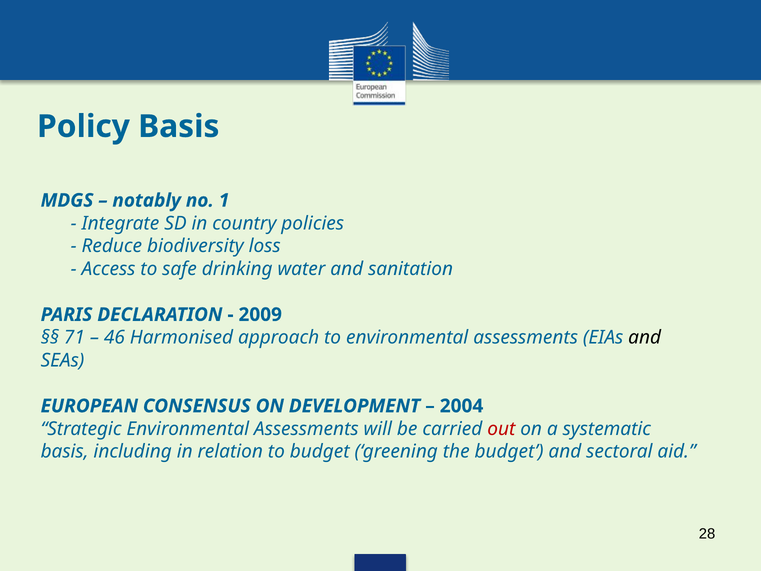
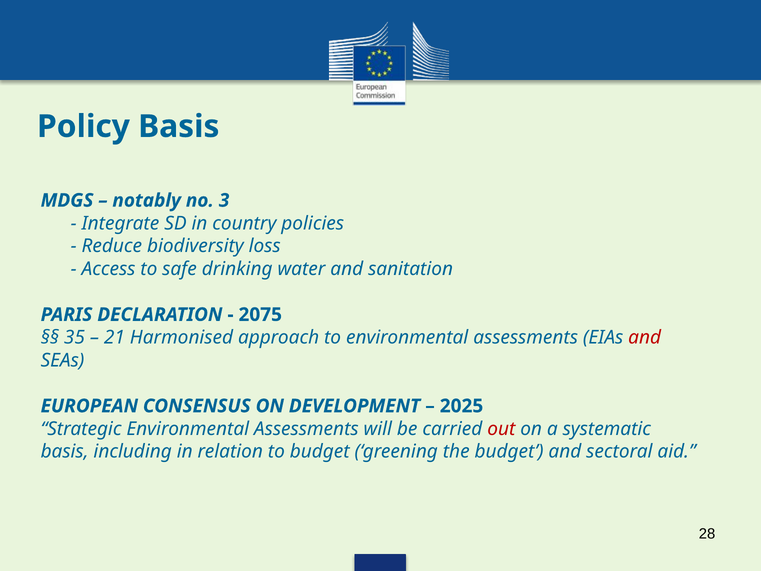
1: 1 -> 3
2009: 2009 -> 2075
71: 71 -> 35
46: 46 -> 21
and at (645, 337) colour: black -> red
2004: 2004 -> 2025
